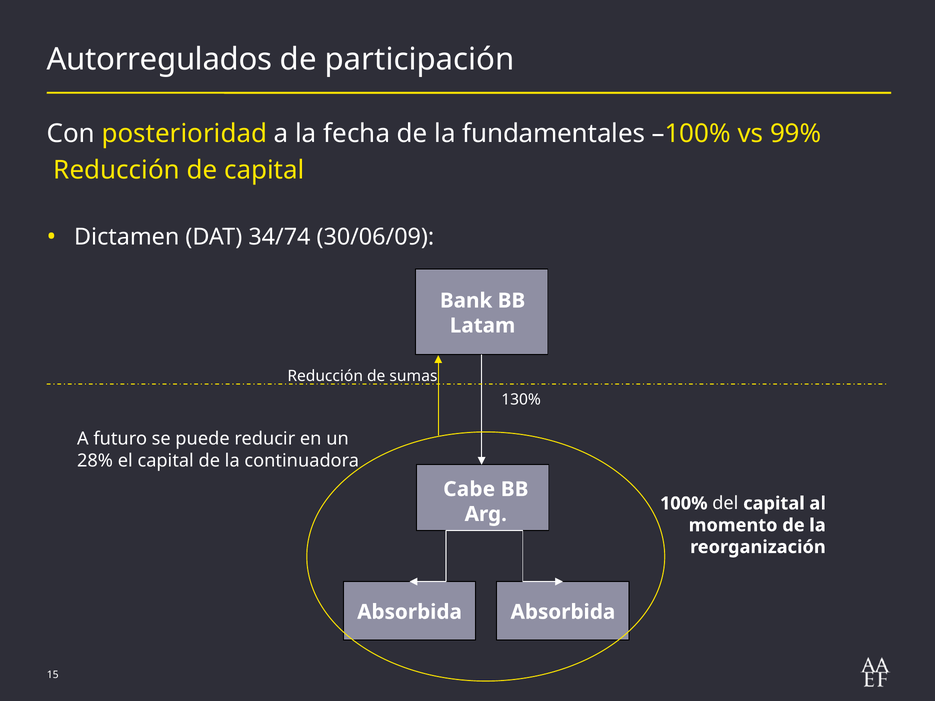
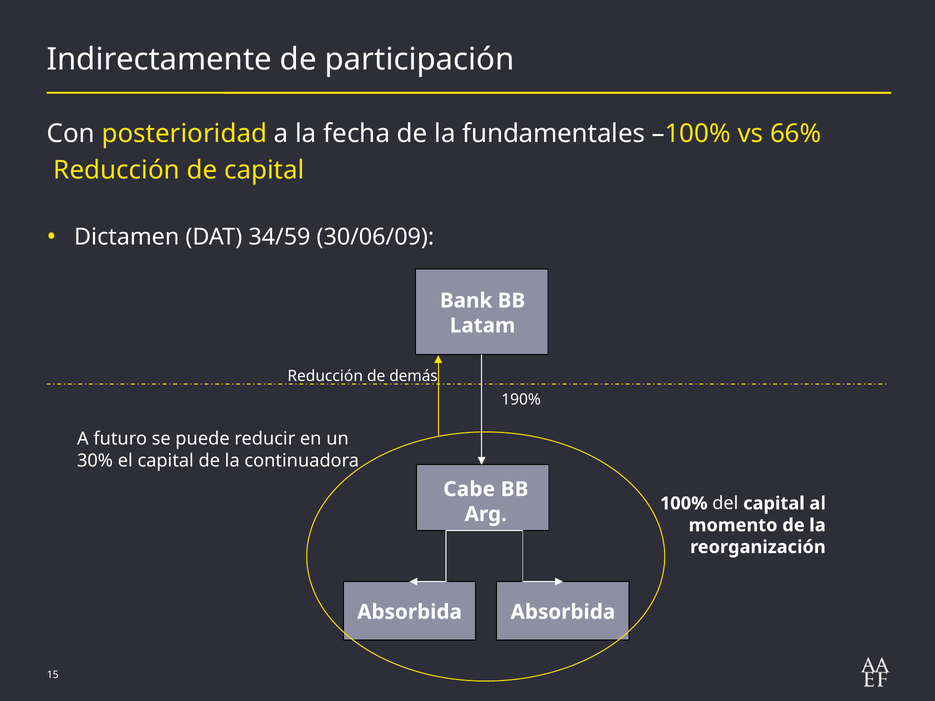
Autorregulados: Autorregulados -> Indirectamente
99%: 99% -> 66%
34/74: 34/74 -> 34/59
sumas: sumas -> demás
130%: 130% -> 190%
28%: 28% -> 30%
